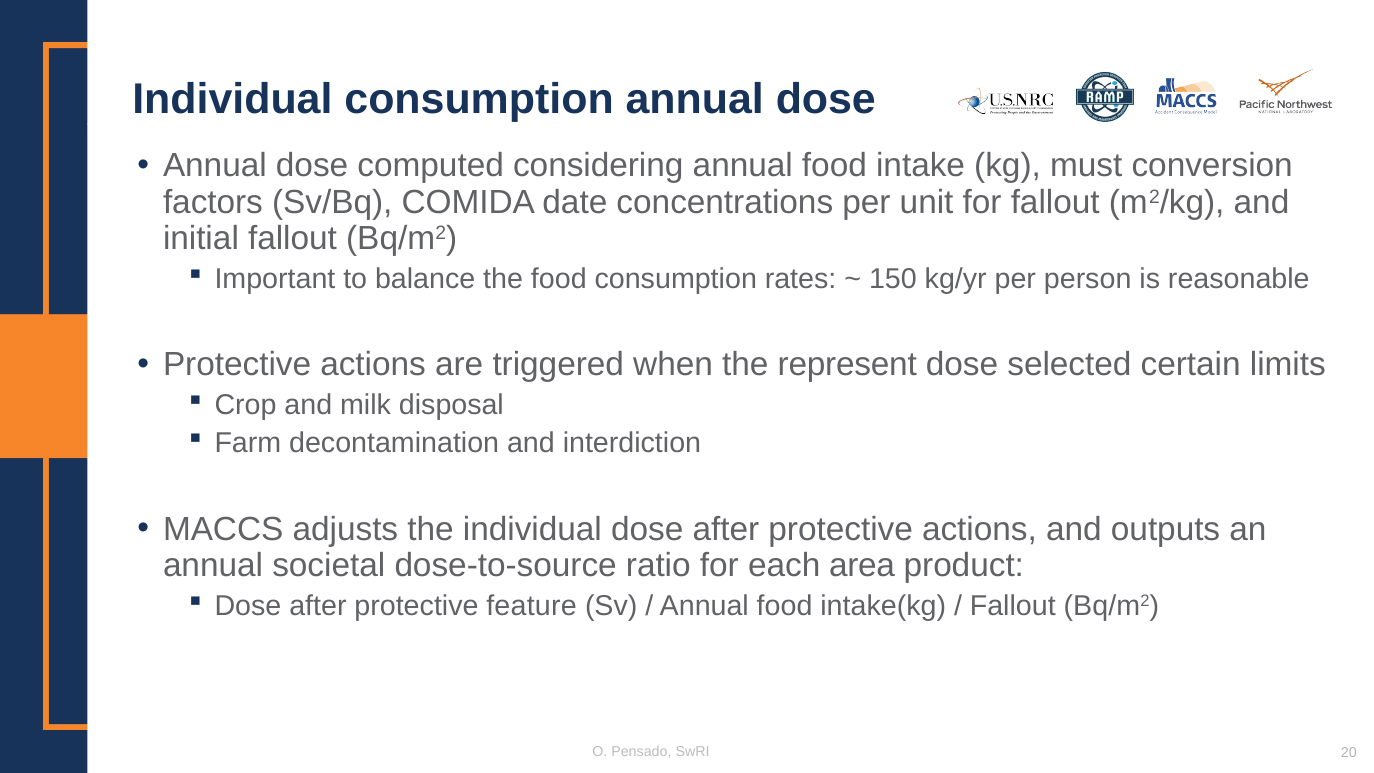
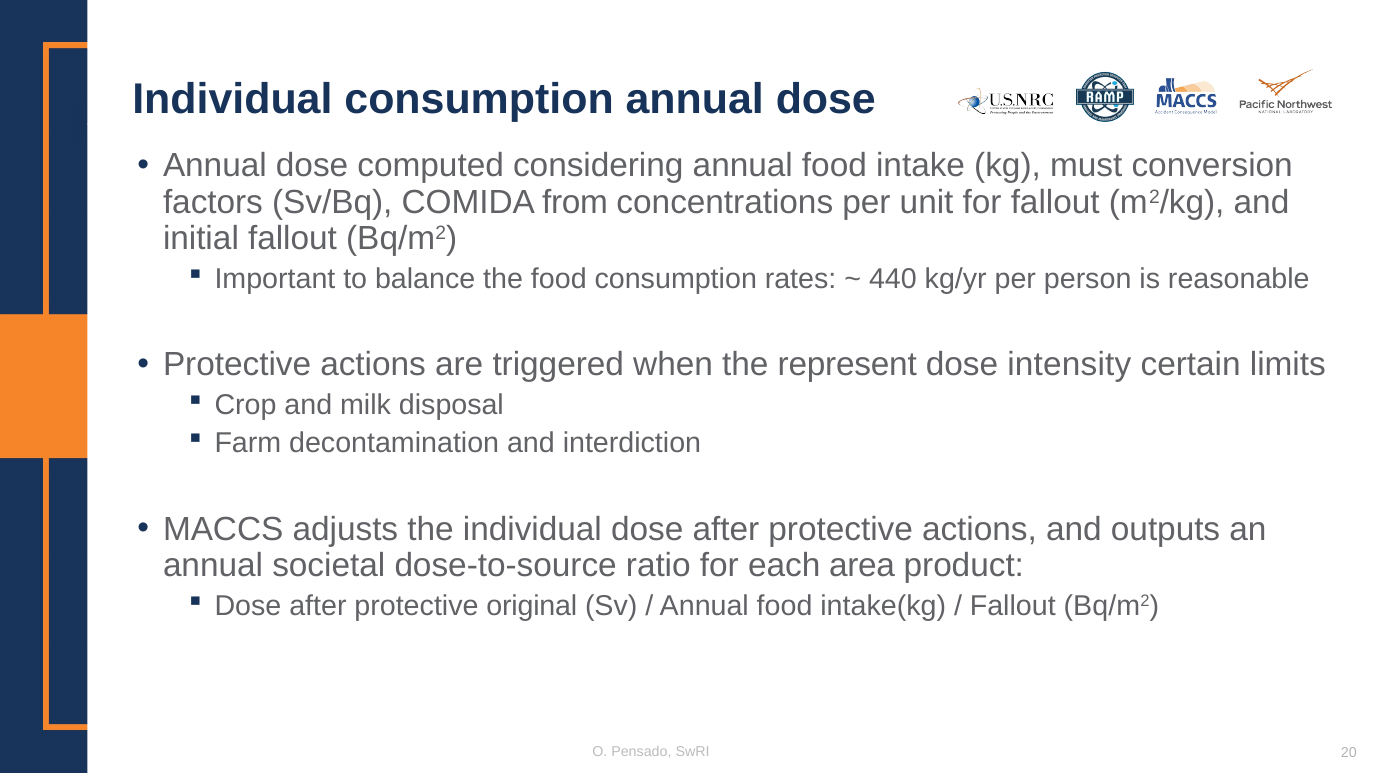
date: date -> from
150: 150 -> 440
selected: selected -> intensity
feature: feature -> original
